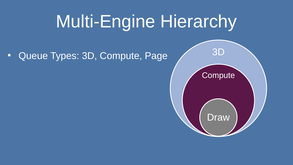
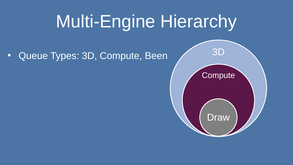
Page: Page -> Been
